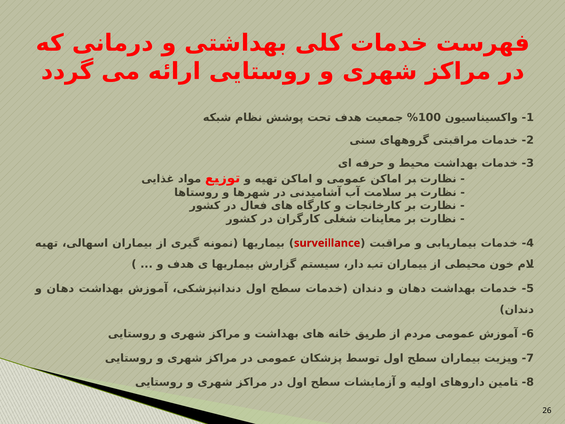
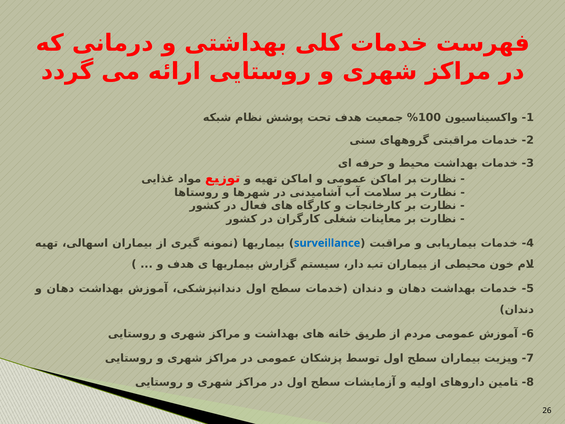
surveillance colour: red -> blue
